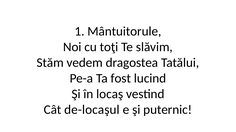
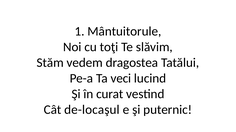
fost: fost -> veci
locaş: locaş -> curat
